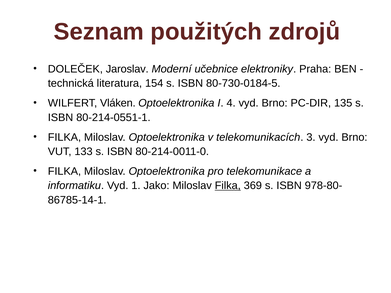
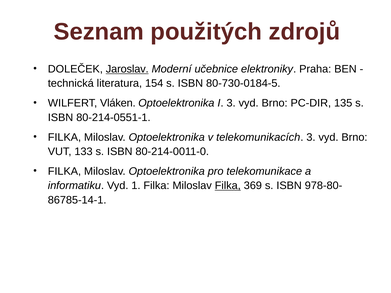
Jaroslav underline: none -> present
I 4: 4 -> 3
1 Jako: Jako -> Filka
